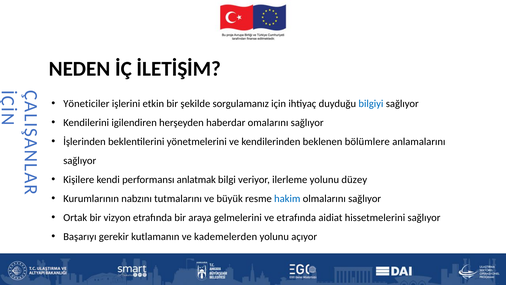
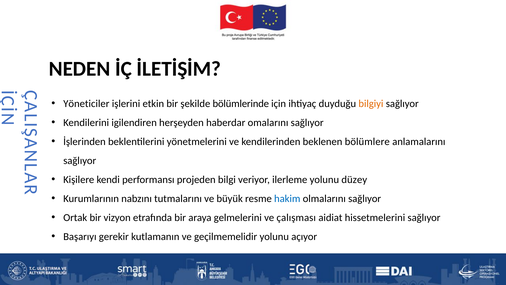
sorgulamanız: sorgulamanız -> bölümlerinde
bilgiyi colour: blue -> orange
anlatmak: anlatmak -> projeden
ve etrafında: etrafında -> çalışması
kademelerden: kademelerden -> geçilmemelidir
